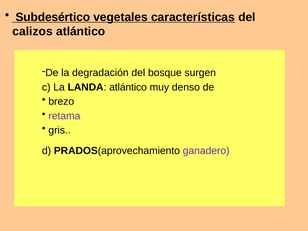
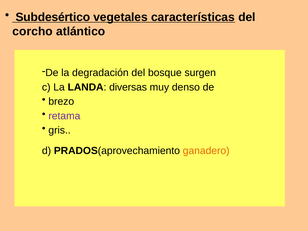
calizos: calizos -> corcho
LANDA atlántico: atlántico -> diversas
ganadero colour: purple -> orange
